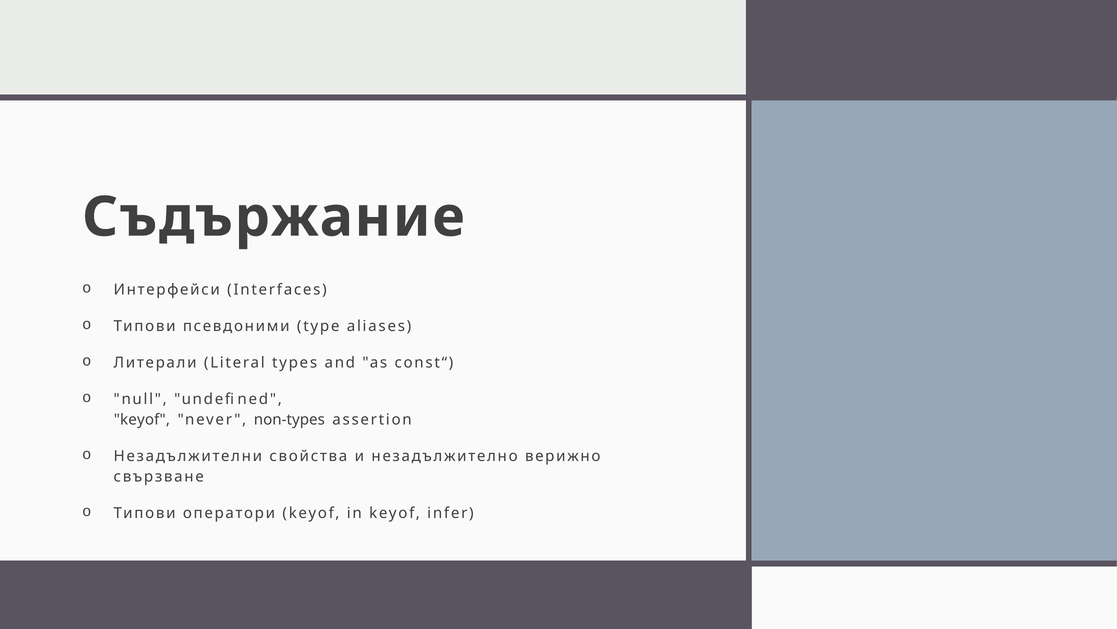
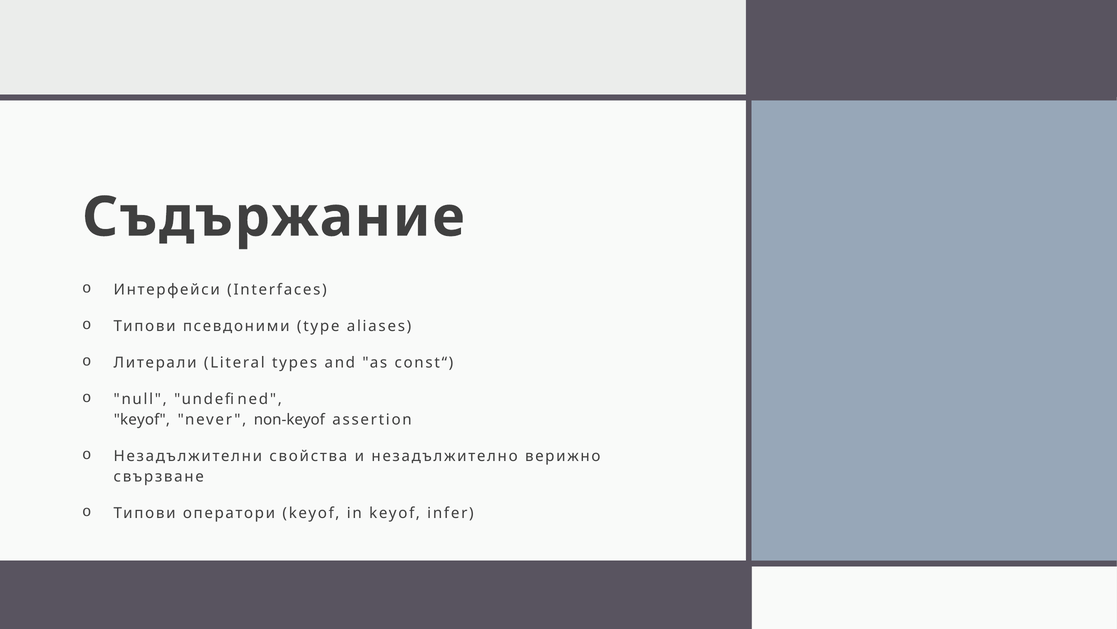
non-types: non-types -> non-keyof
